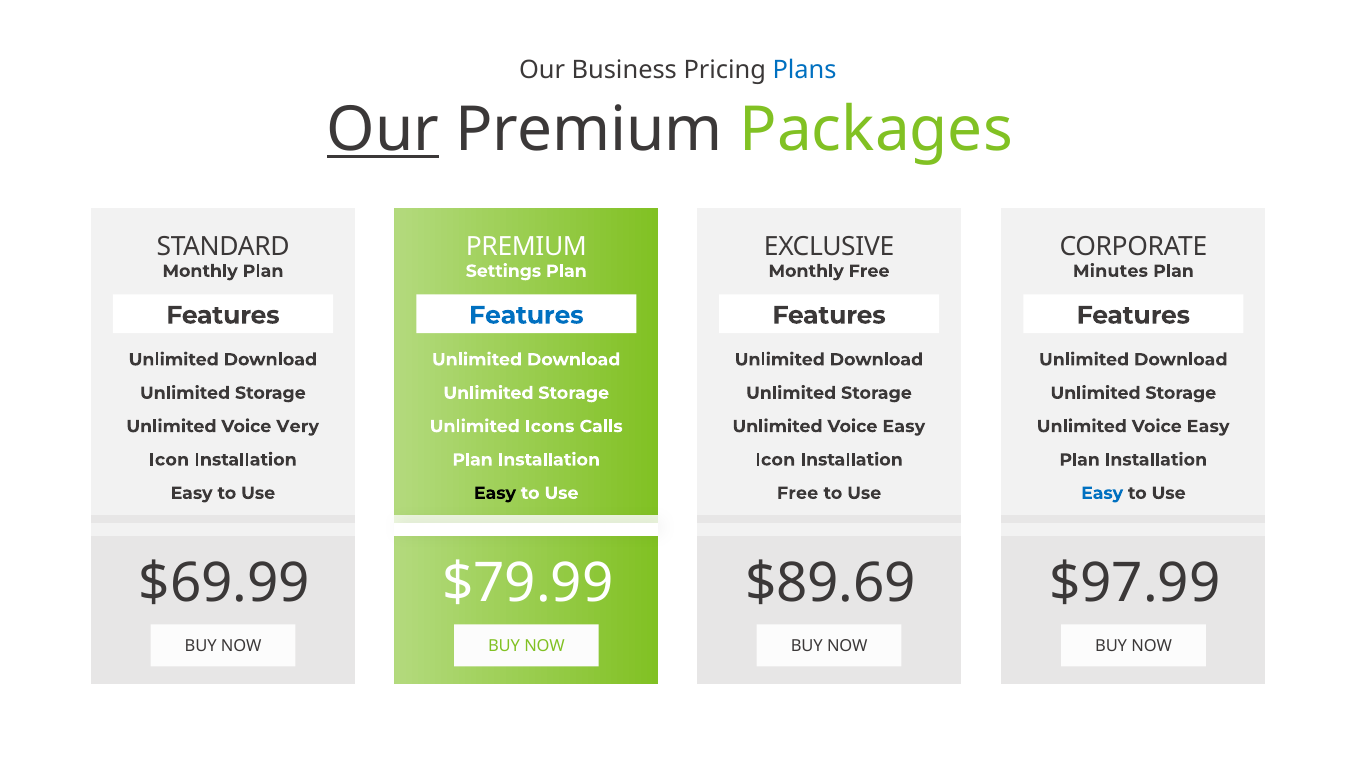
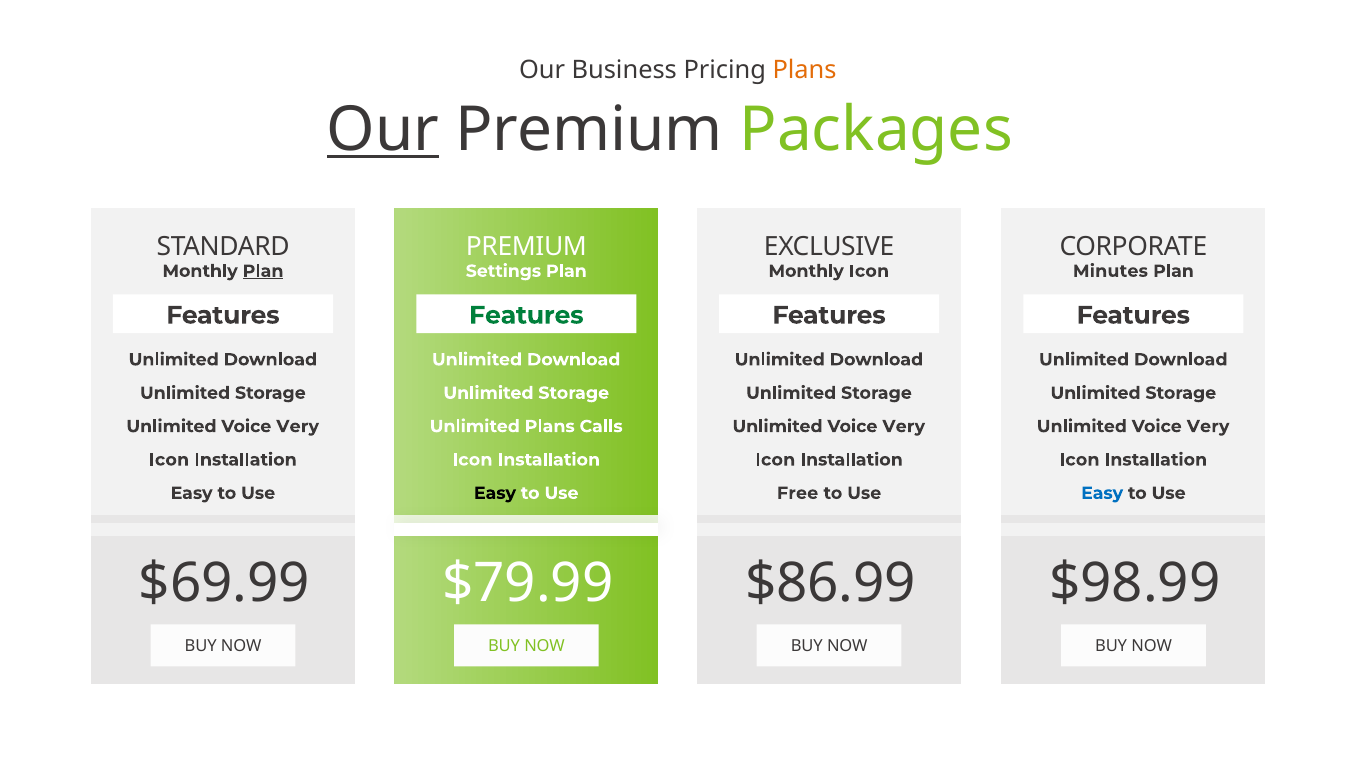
Plans at (805, 70) colour: blue -> orange
Plan at (263, 271) underline: none -> present
Monthly Free: Free -> Icon
Features at (526, 315) colour: blue -> green
Unlimited Icons: Icons -> Plans
Easy at (904, 426): Easy -> Very
Easy at (1208, 426): Easy -> Very
Plan at (473, 460): Plan -> Icon
Plan at (1080, 460): Plan -> Icon
$89.69: $89.69 -> $86.99
$97.99: $97.99 -> $98.99
